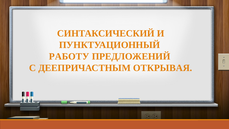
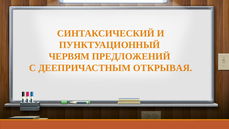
РАБОТУ: РАБОТУ -> ЧЕРВЯМ
